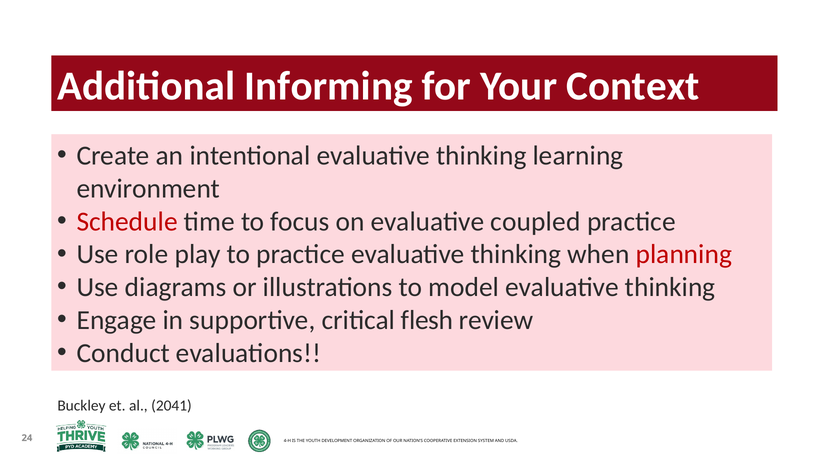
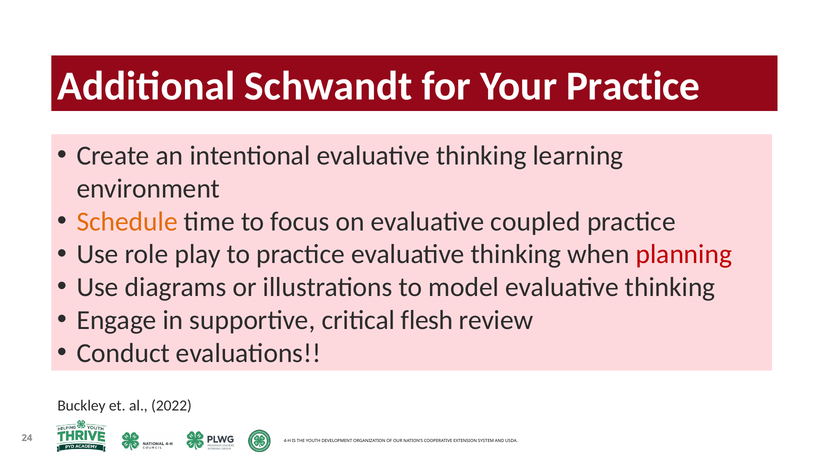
Informing: Informing -> Schwandt
Your Context: Context -> Practice
Schedule colour: red -> orange
2041: 2041 -> 2022
